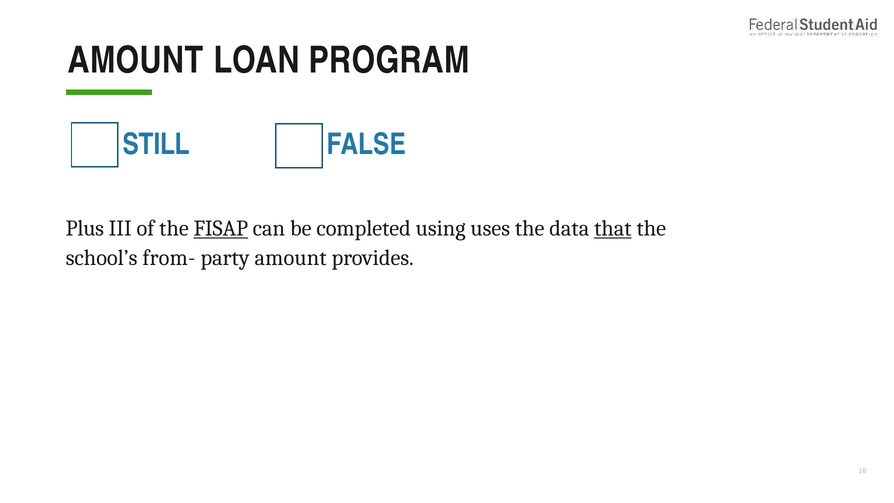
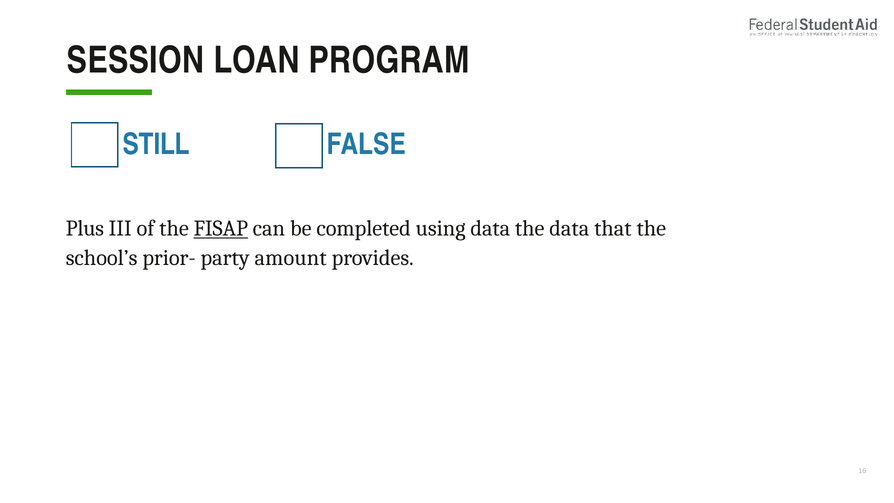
AMOUNT at (136, 60): AMOUNT -> SESSION
using uses: uses -> data
that underline: present -> none
from-: from- -> prior-
